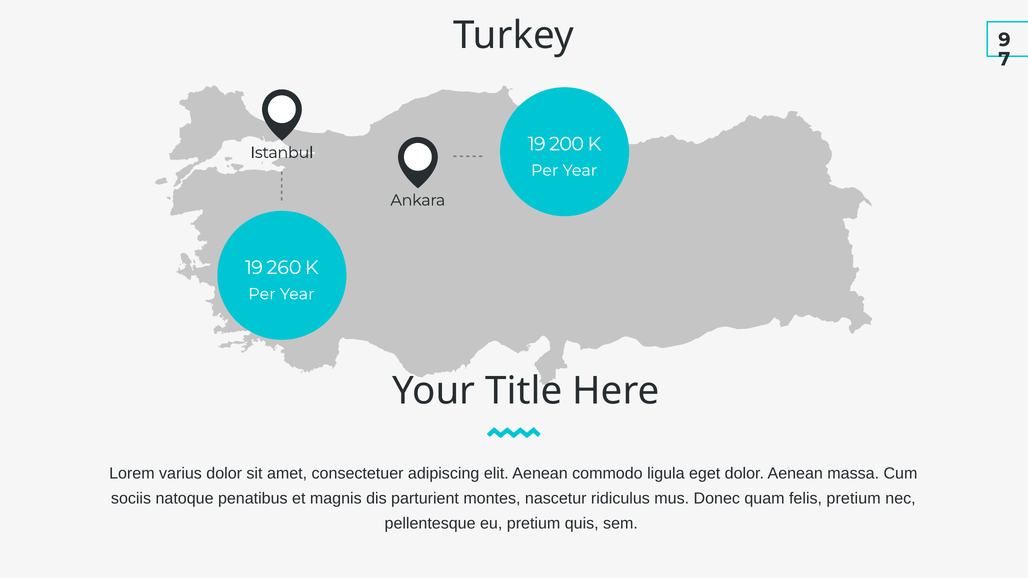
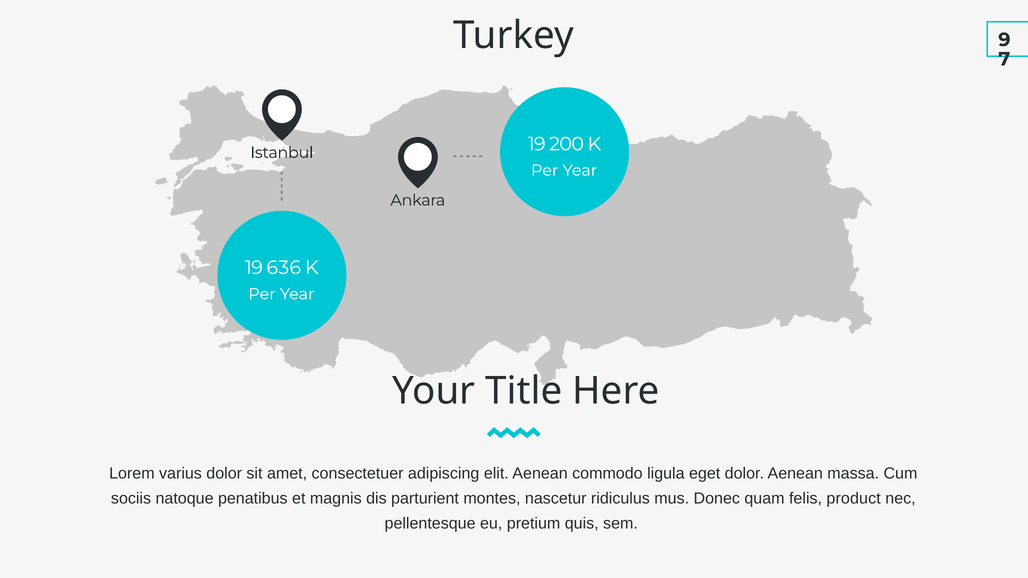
260: 260 -> 636
felis pretium: pretium -> product
